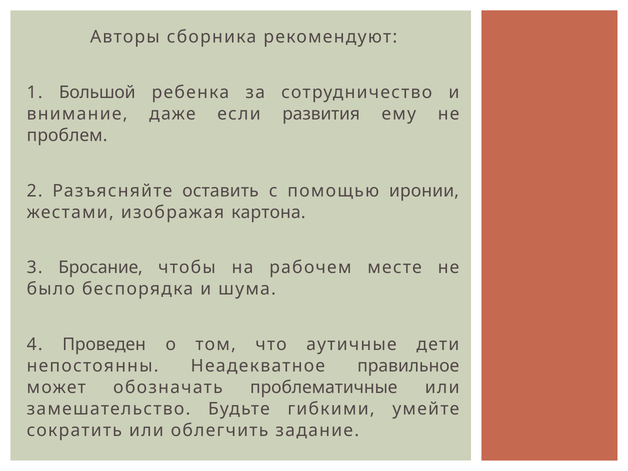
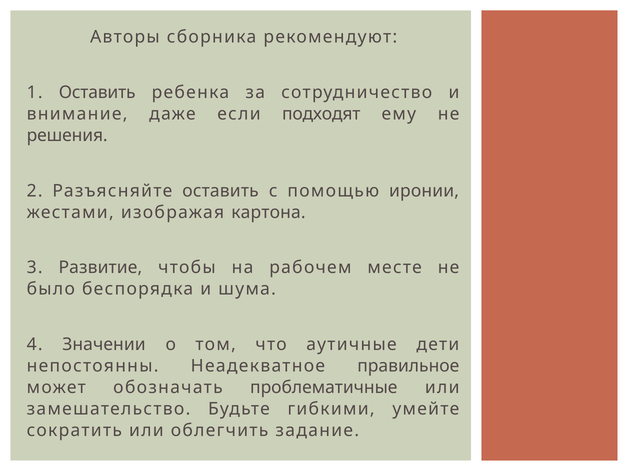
1 Большой: Большой -> Оставить
развития: развития -> подходят
проблем: проблем -> решения
Бросание: Бросание -> Развитие
Проведен: Проведен -> Значении
